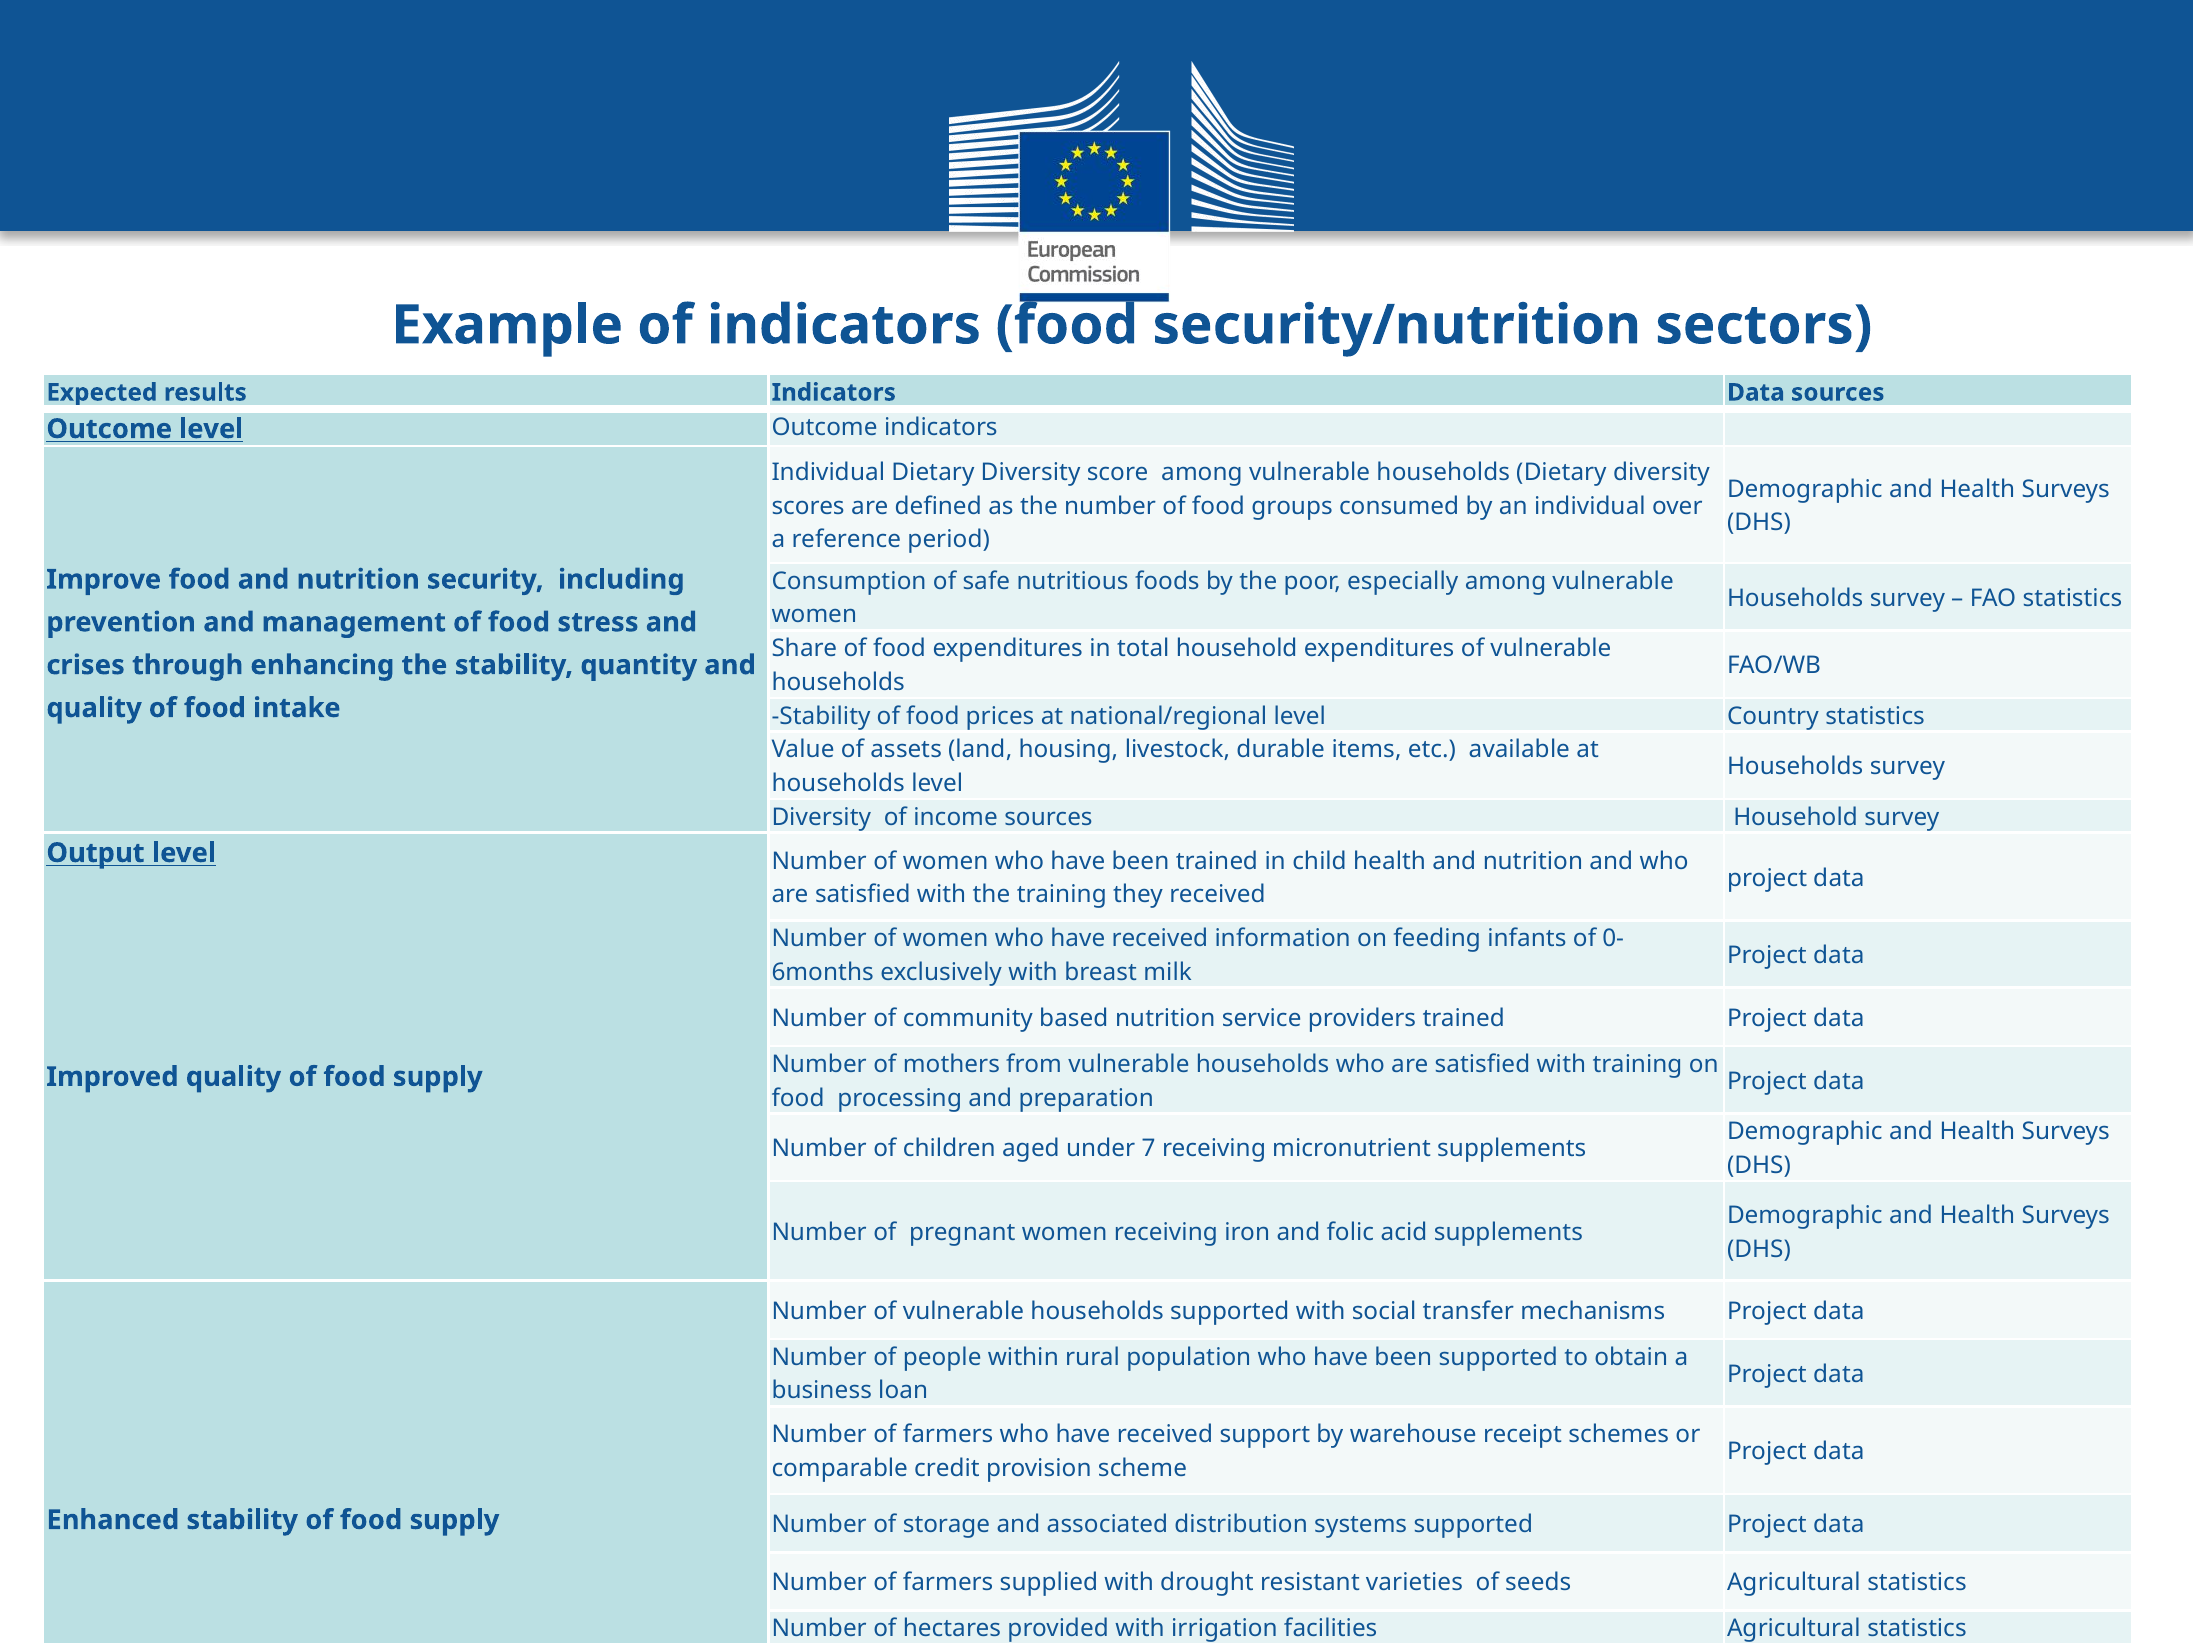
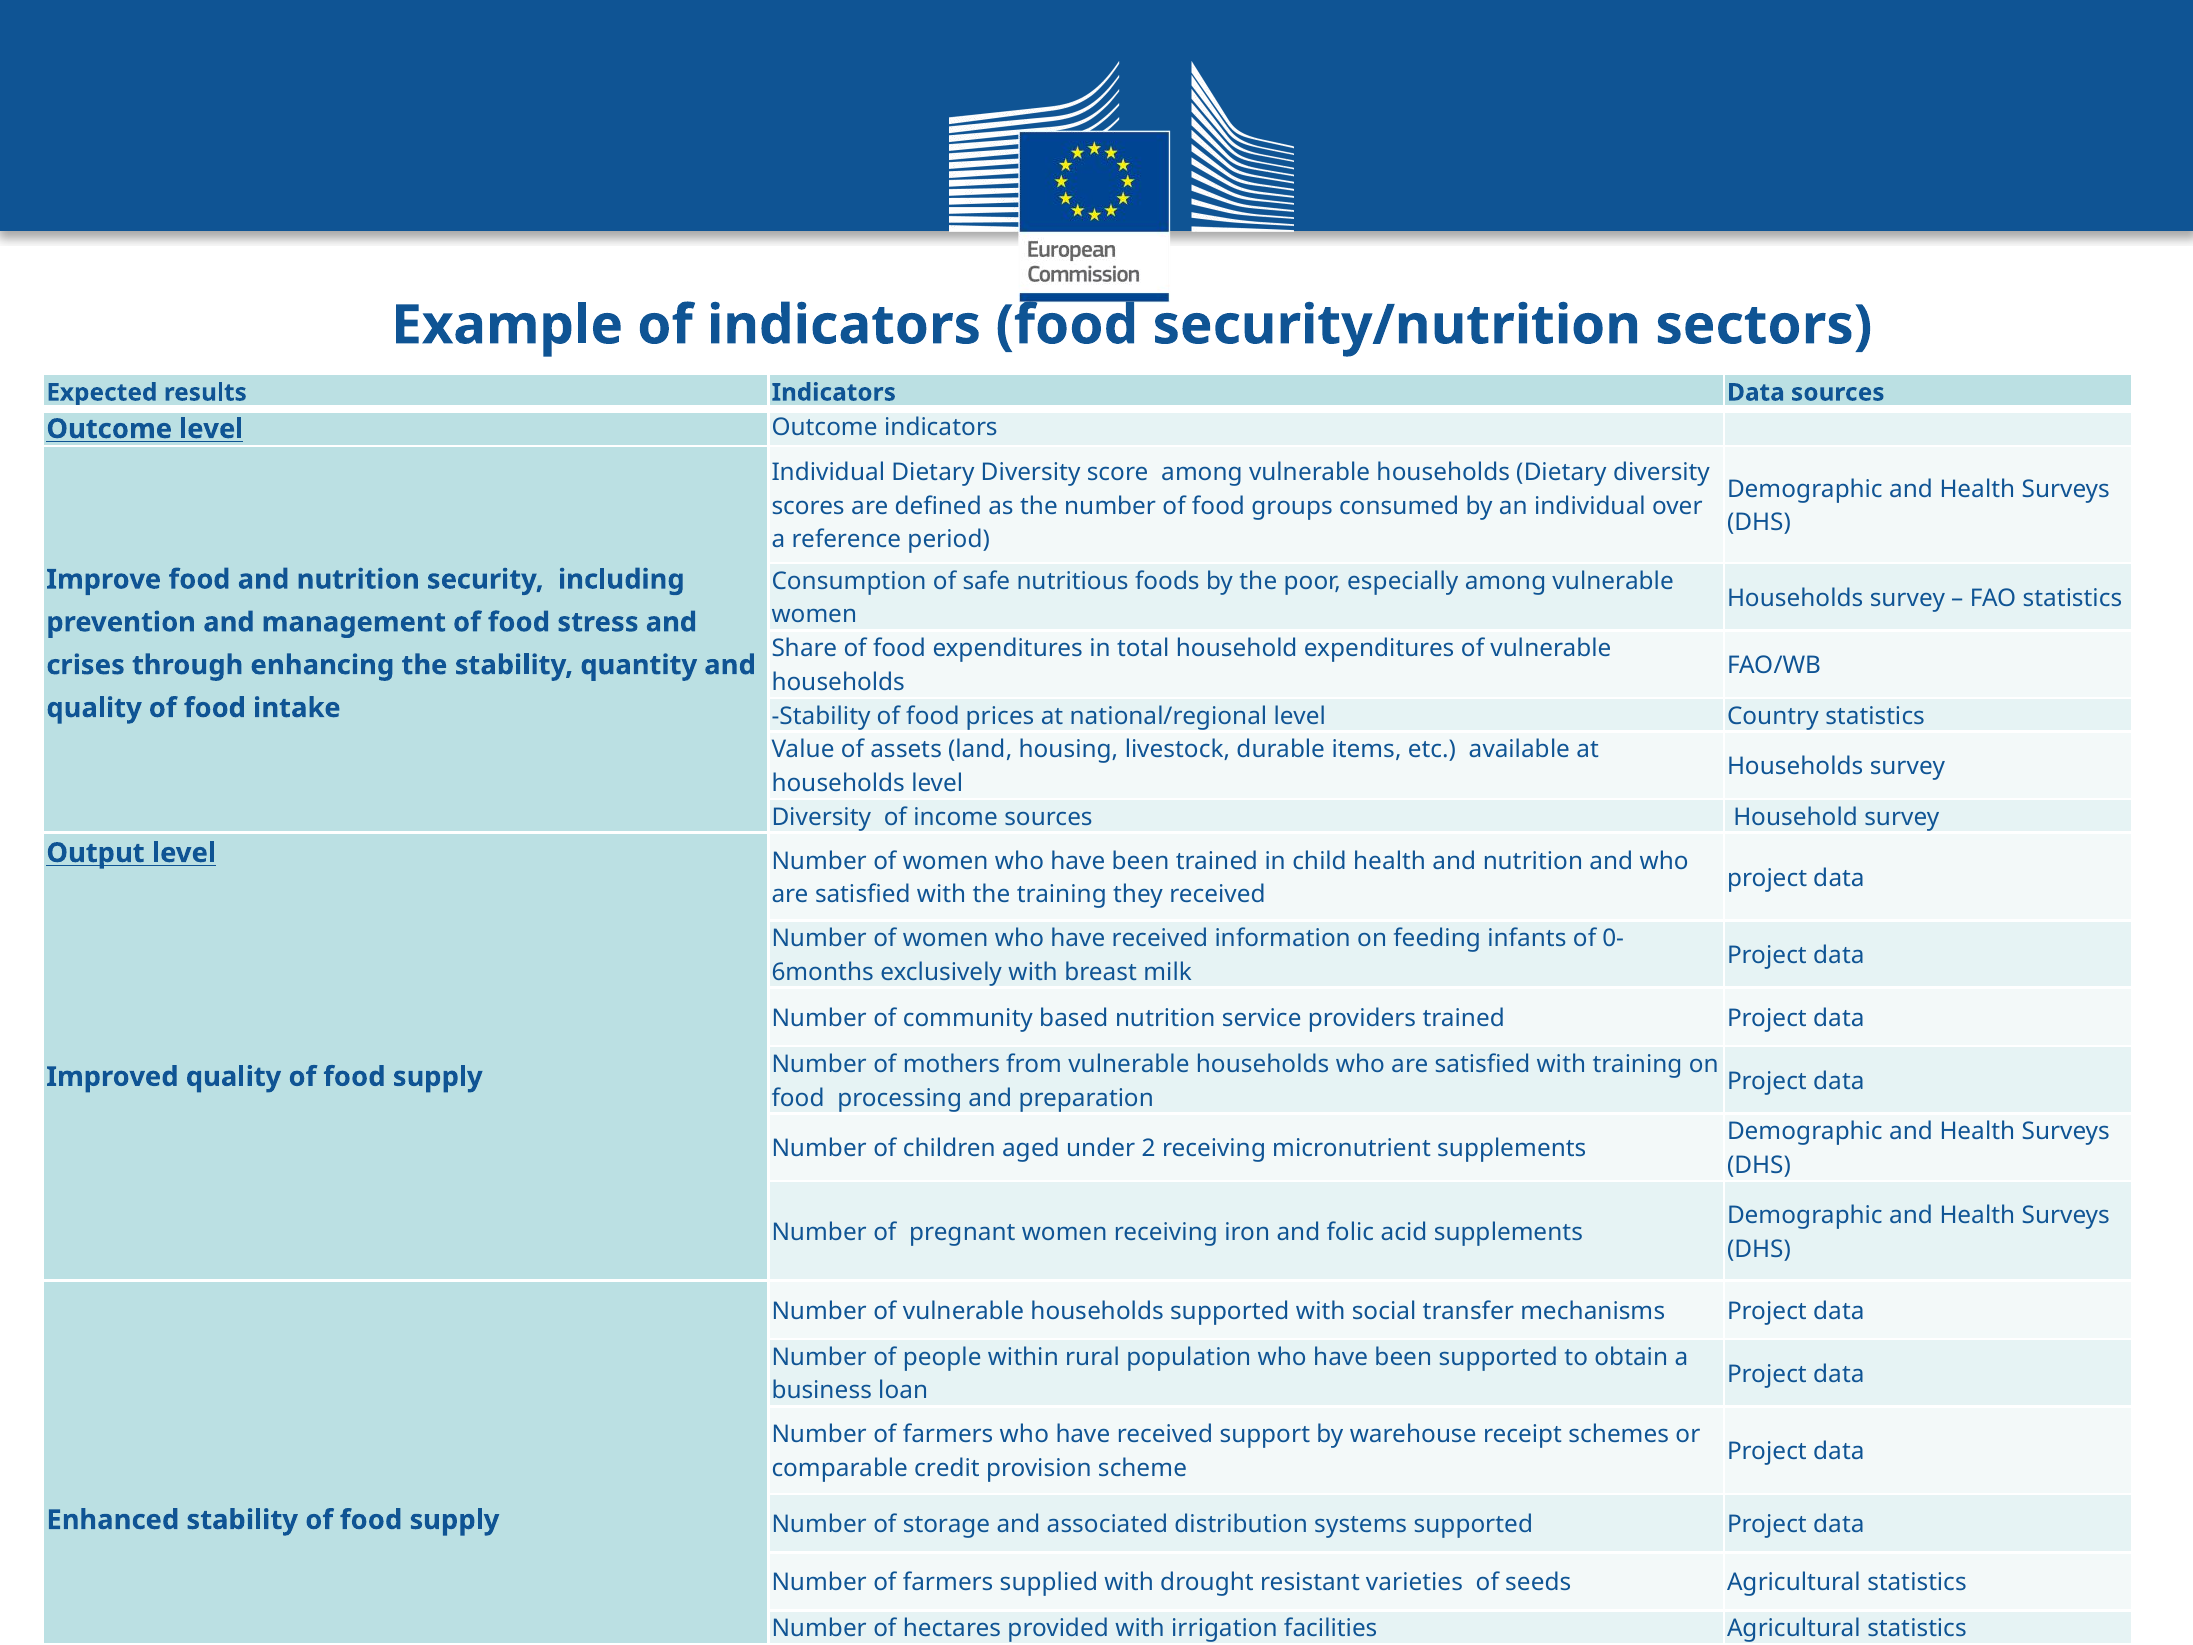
7: 7 -> 2
